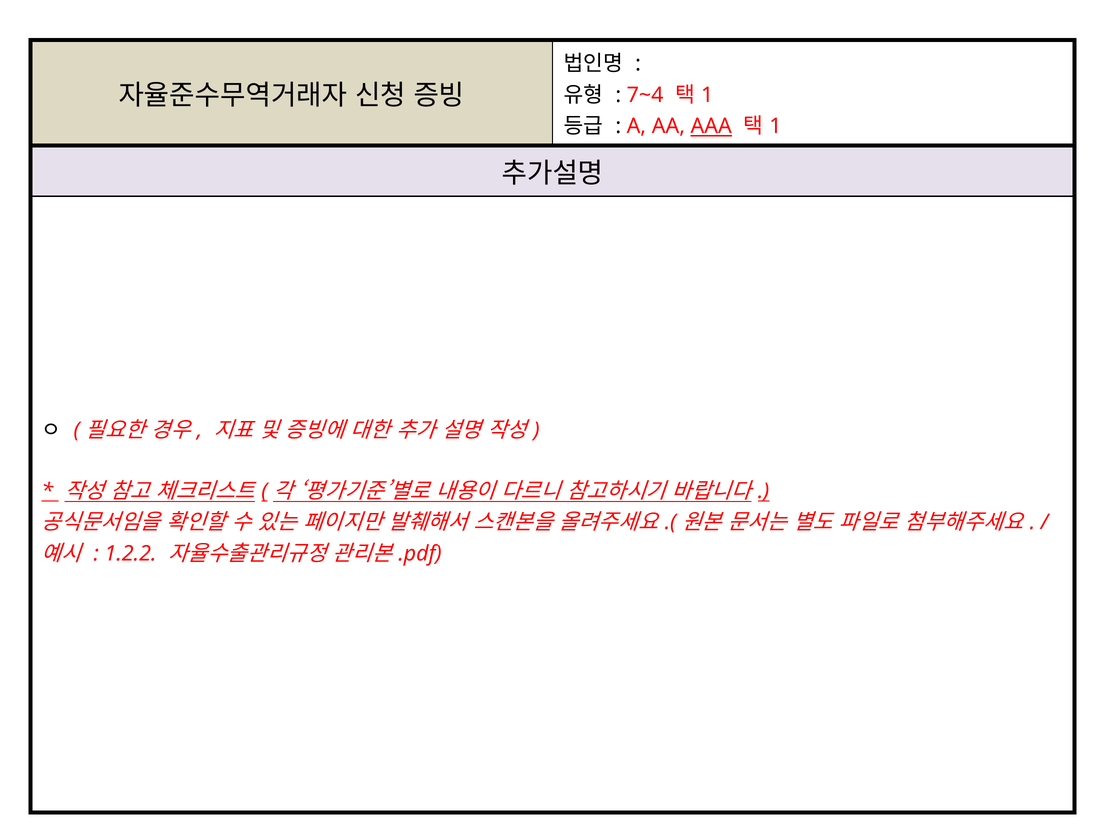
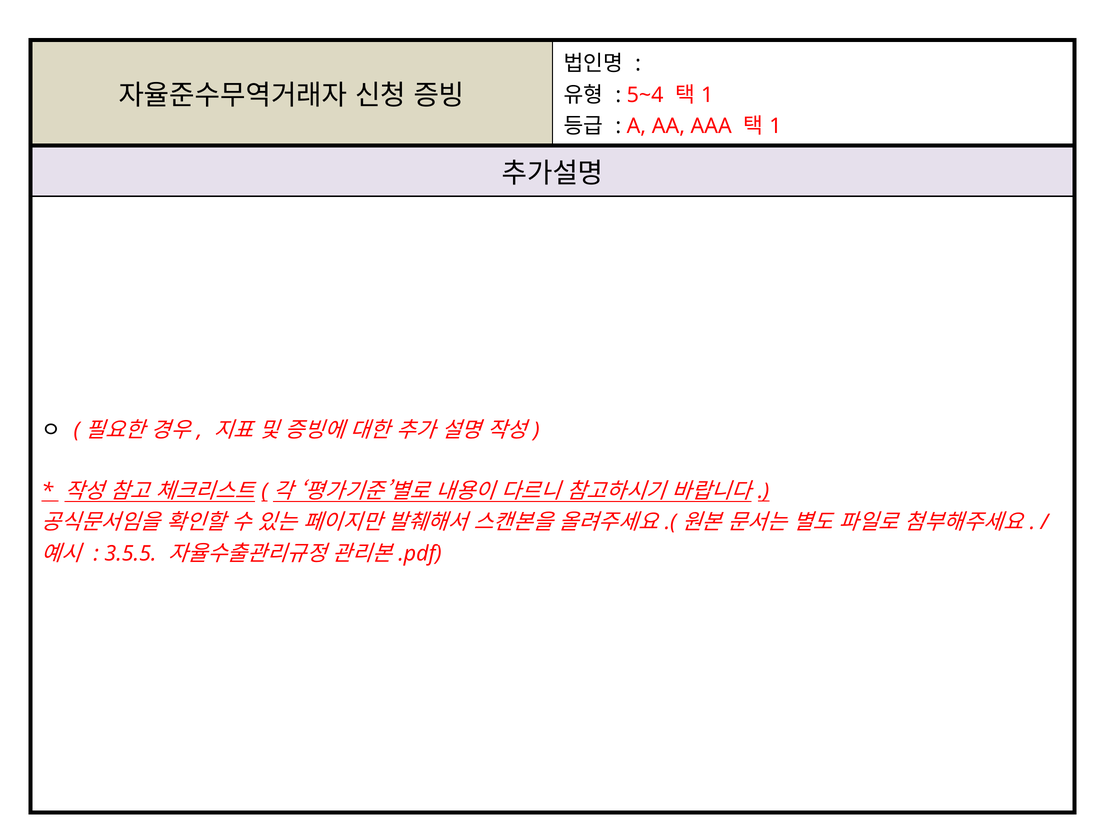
7~4: 7~4 -> 5~4
AAA underline: present -> none
1.2.2: 1.2.2 -> 3.5.5
